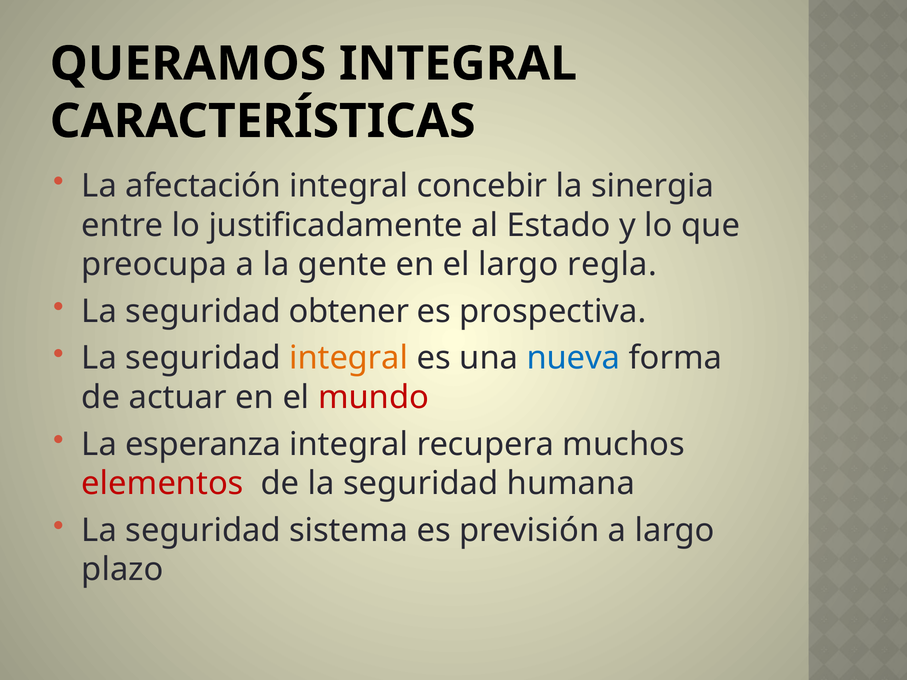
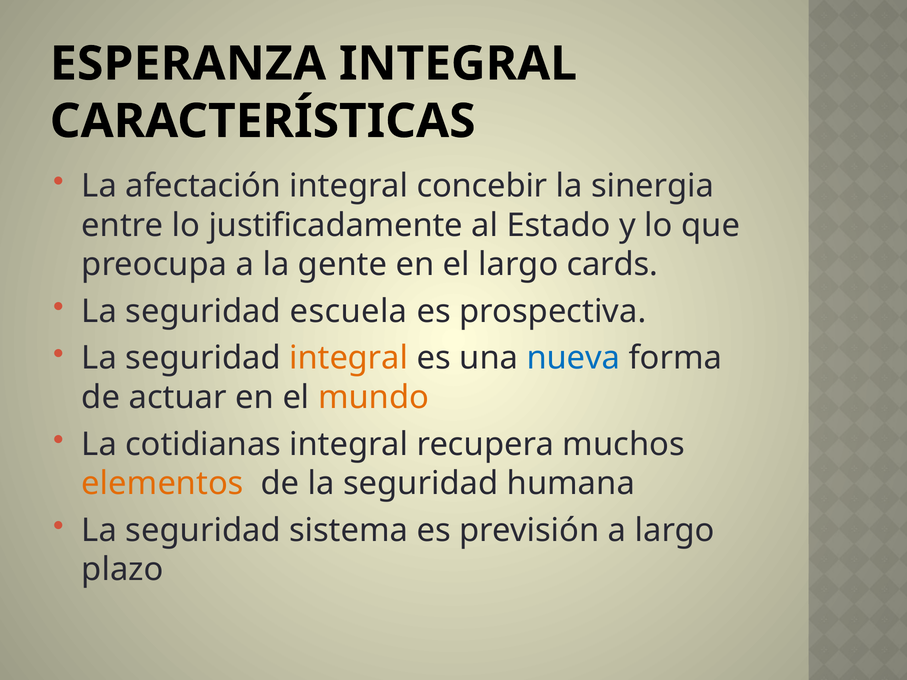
QUERAMOS: QUERAMOS -> ESPERANZA
regla: regla -> cards
obtener: obtener -> escuela
mundo colour: red -> orange
esperanza: esperanza -> cotidianas
elementos colour: red -> orange
